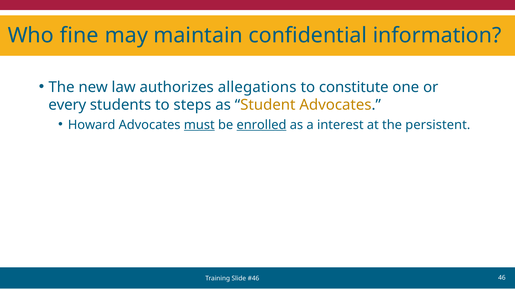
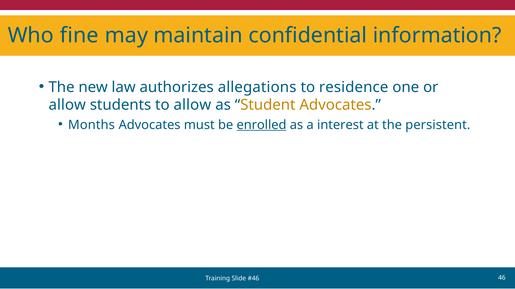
constitute: constitute -> residence
every at (67, 105): every -> allow
to steps: steps -> allow
Howard: Howard -> Months
must underline: present -> none
